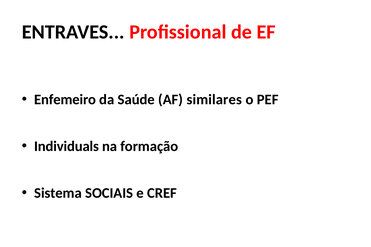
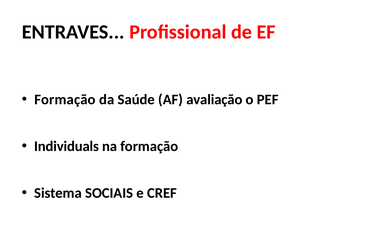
Enfemeiro at (65, 100): Enfemeiro -> Formação
similares: similares -> avaliação
